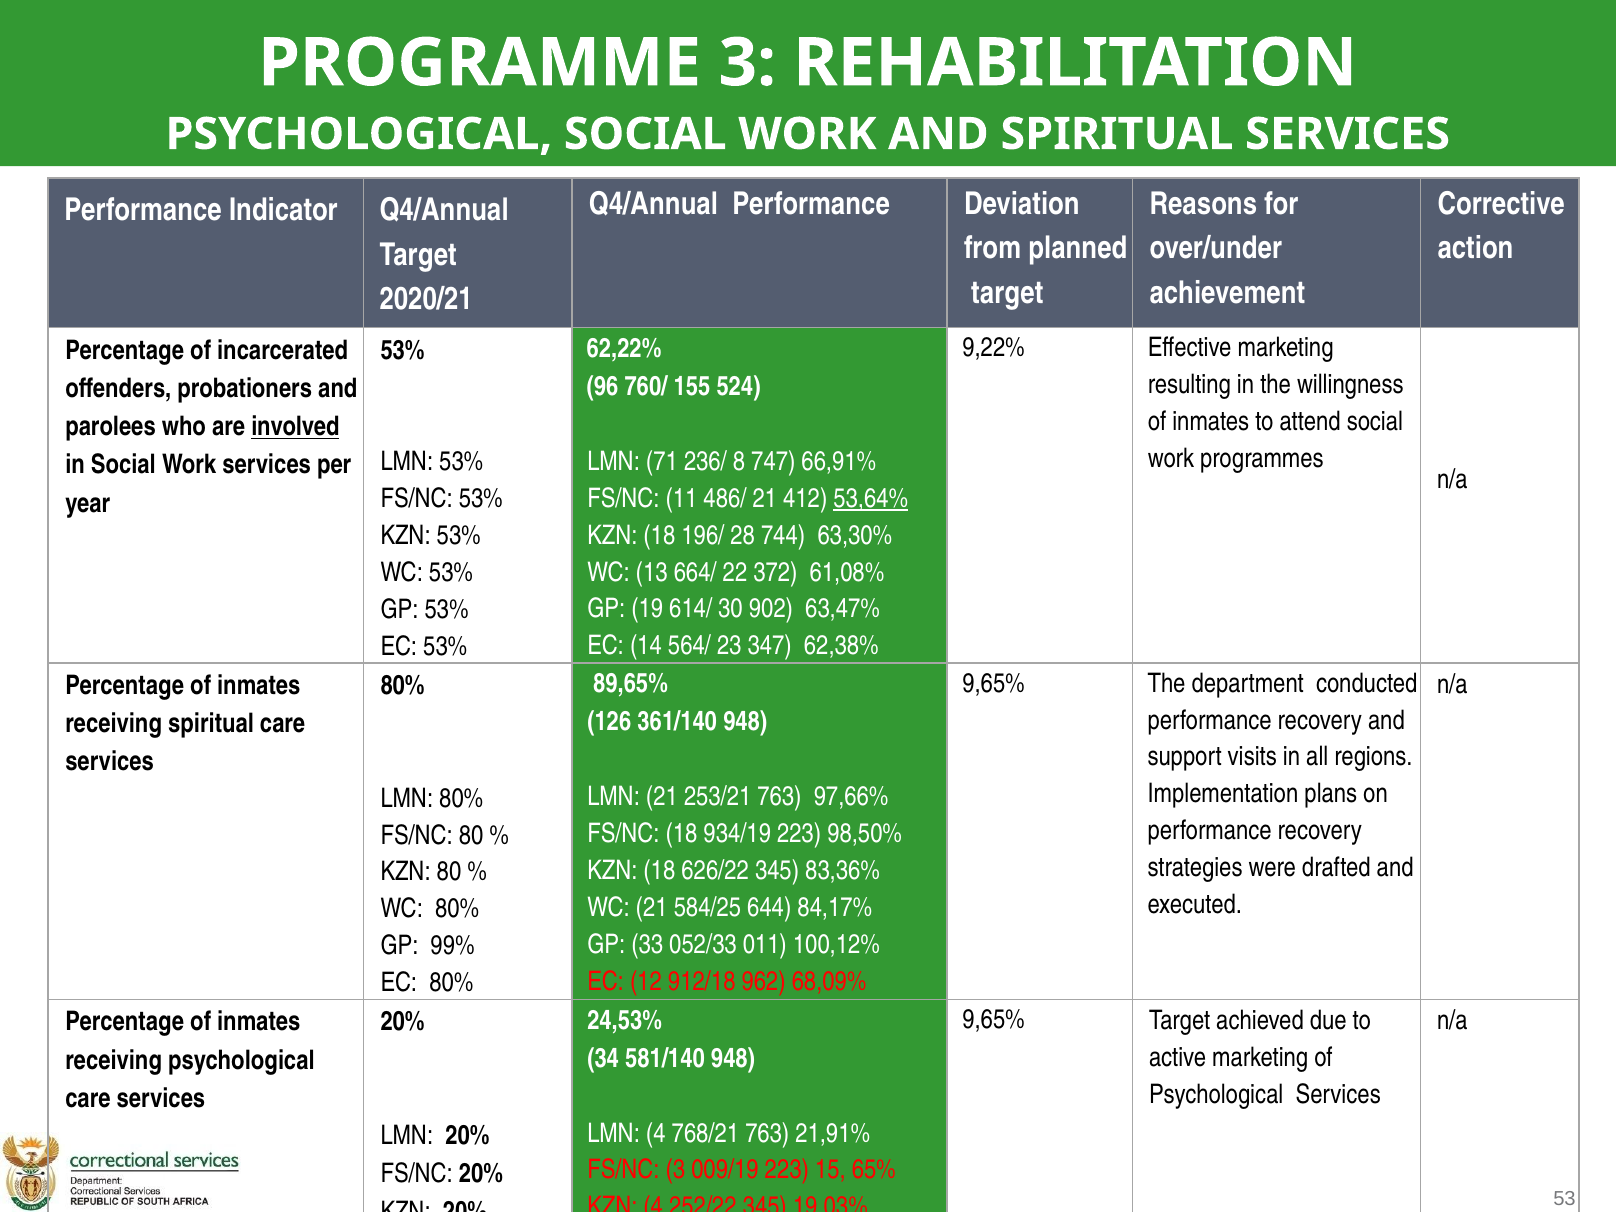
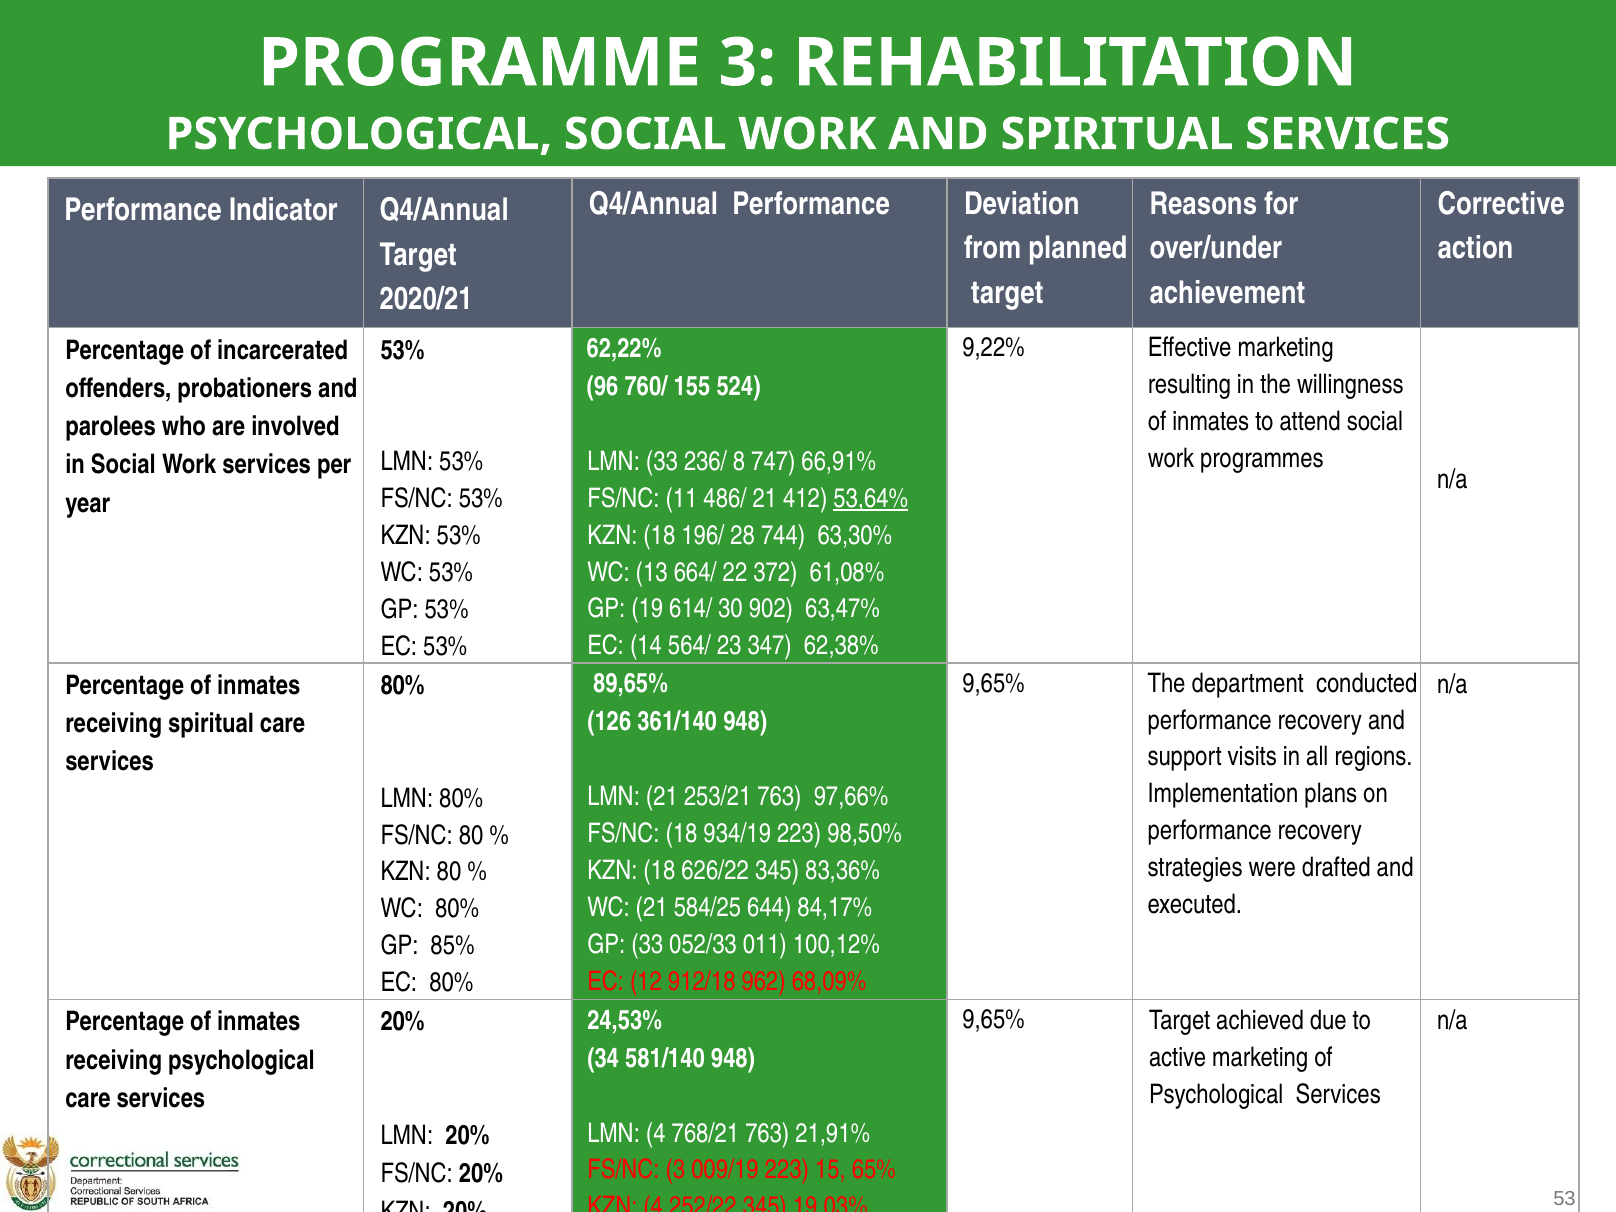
involved underline: present -> none
LMN 71: 71 -> 33
99%: 99% -> 85%
